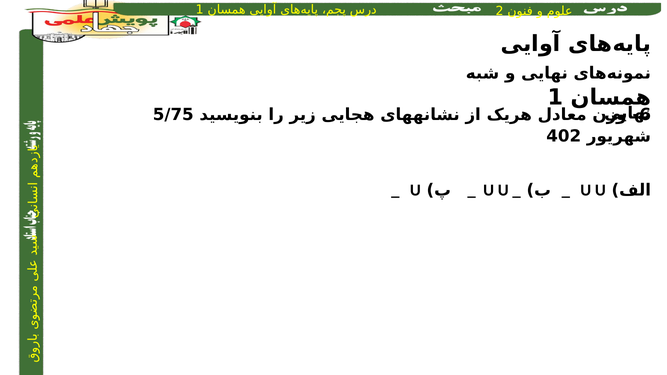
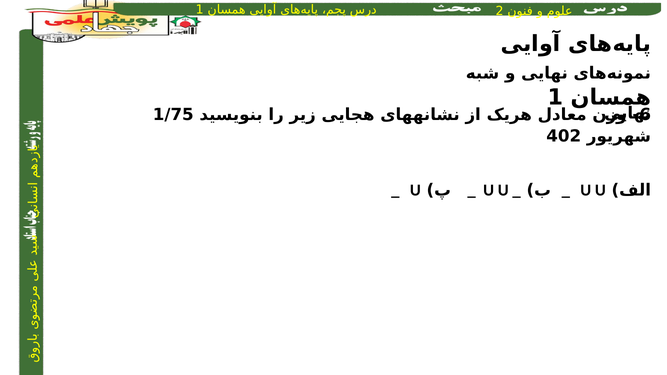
5/75: 5/75 -> 1/75
